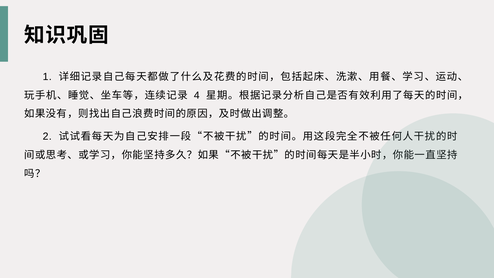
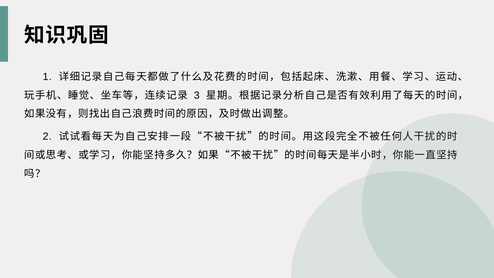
4: 4 -> 3
